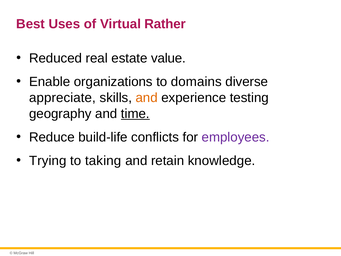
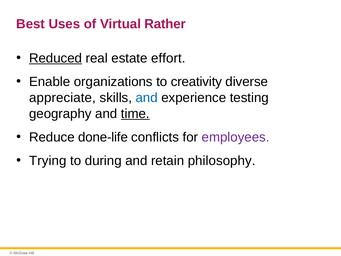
Reduced underline: none -> present
value: value -> effort
domains: domains -> creativity
and at (147, 98) colour: orange -> blue
build-life: build-life -> done-life
taking: taking -> during
knowledge: knowledge -> philosophy
